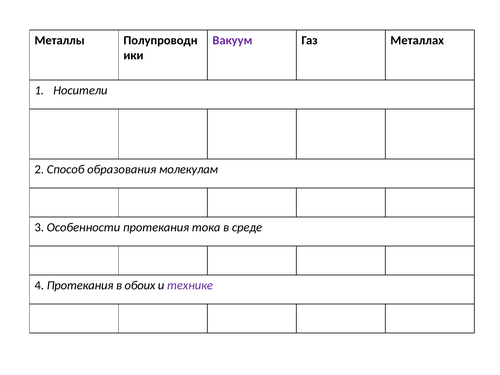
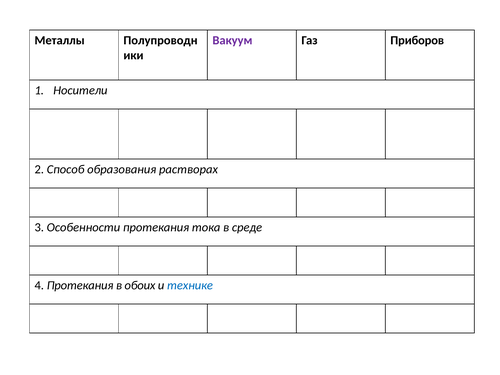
Металлах: Металлах -> Приборов
молекулам: молекулам -> растворах
технике colour: purple -> blue
